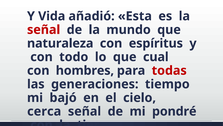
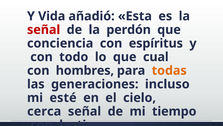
mundo: mundo -> perdón
naturaleza: naturaleza -> conciencia
todas colour: red -> orange
tiempo: tiempo -> incluso
bajó: bajó -> esté
pondré: pondré -> tiempo
